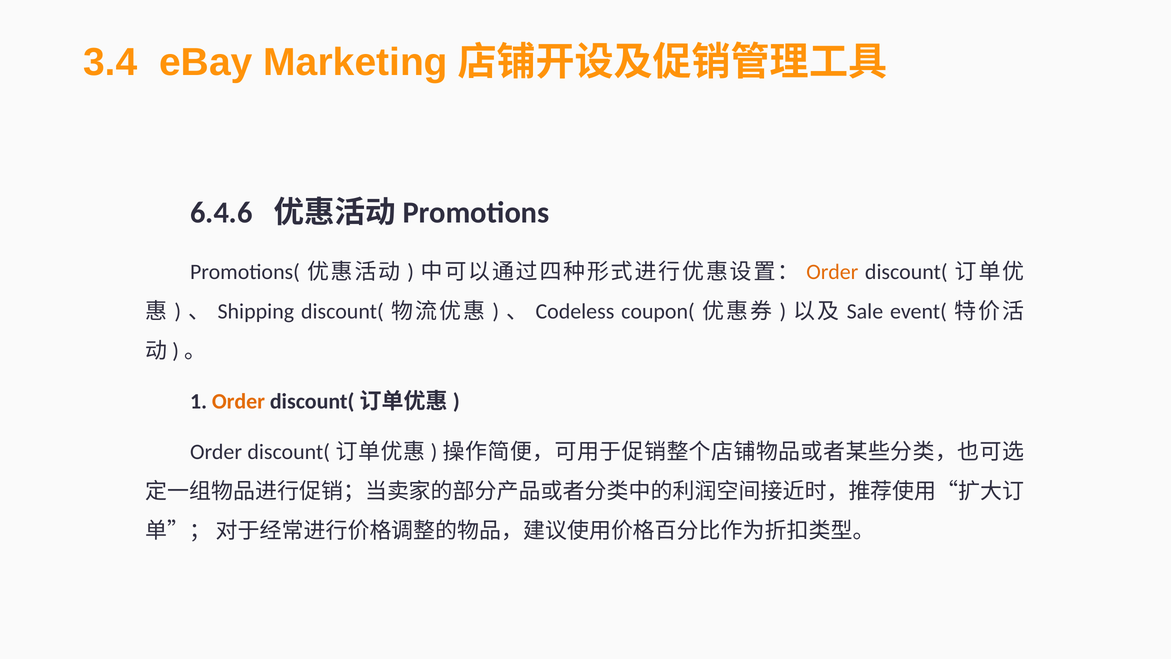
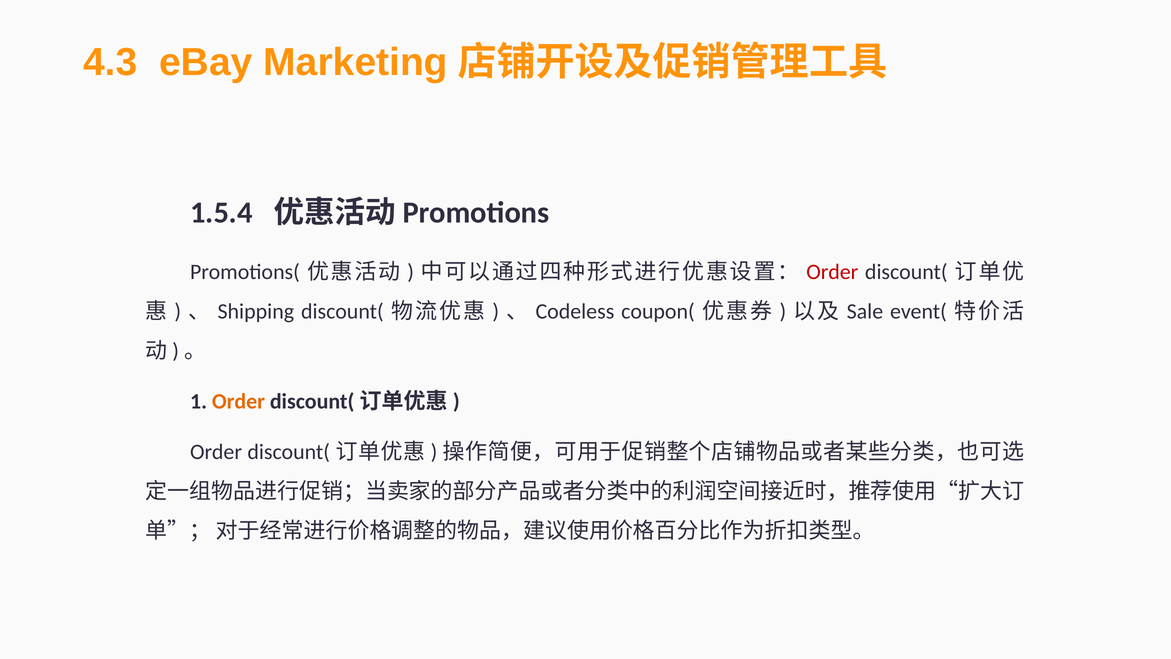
3.4: 3.4 -> 4.3
6.4.6: 6.4.6 -> 1.5.4
Order at (832, 272) colour: orange -> red
